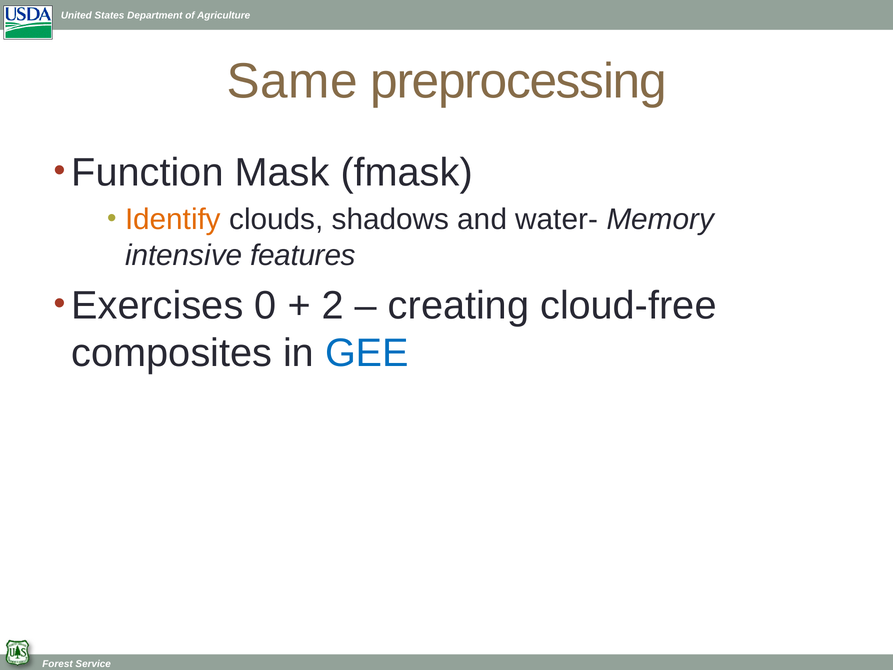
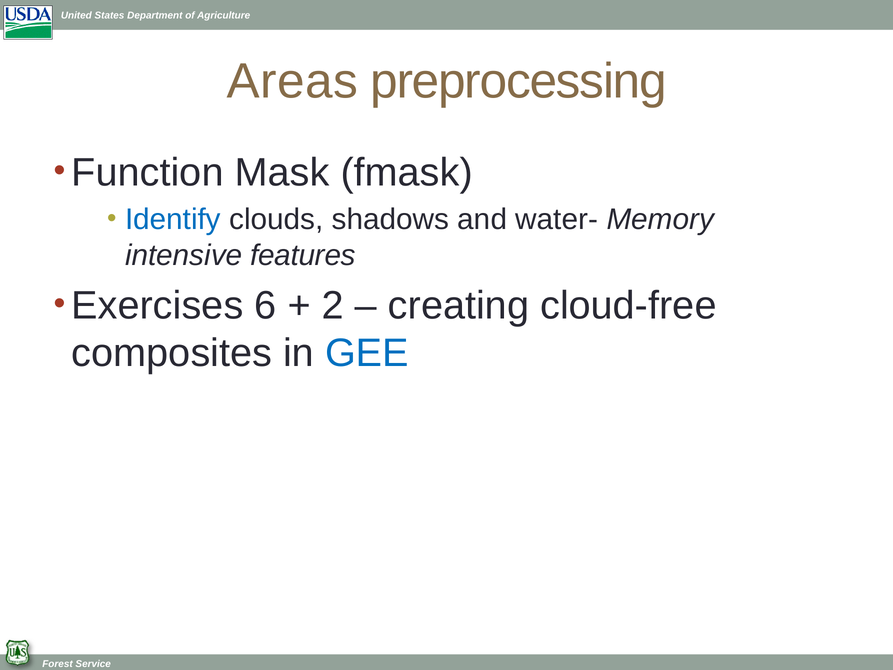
Same: Same -> Areas
Identify colour: orange -> blue
0: 0 -> 6
